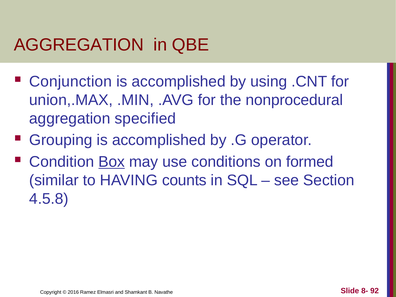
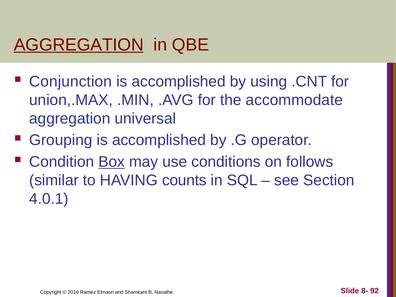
AGGREGATION at (79, 45) underline: none -> present
nonprocedural: nonprocedural -> accommodate
specified: specified -> universal
formed: formed -> follows
4.5.8: 4.5.8 -> 4.0.1
